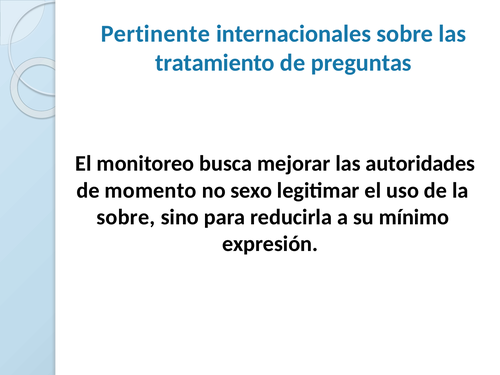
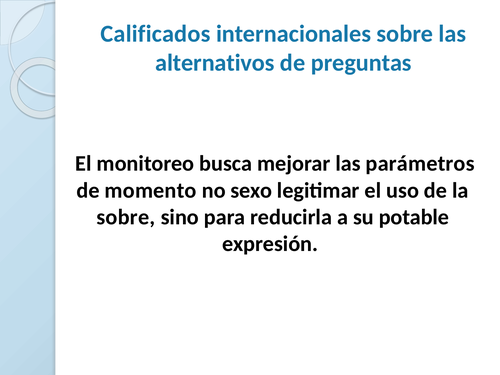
Pertinente: Pertinente -> Calificados
tratamiento: tratamiento -> alternativos
autoridades: autoridades -> parámetros
mínimo: mínimo -> potable
